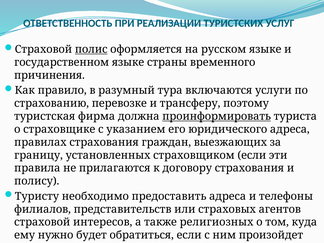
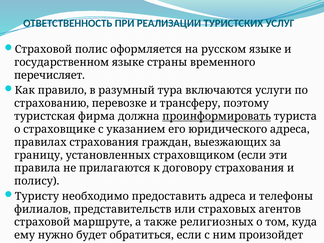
полис underline: present -> none
причинения: причинения -> перечисляет
интересов: интересов -> маршруте
